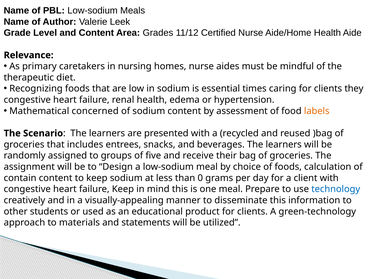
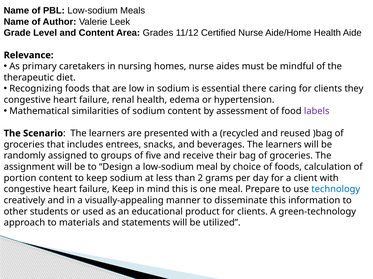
times: times -> there
concerned: concerned -> similarities
labels colour: orange -> purple
contain: contain -> portion
0: 0 -> 2
